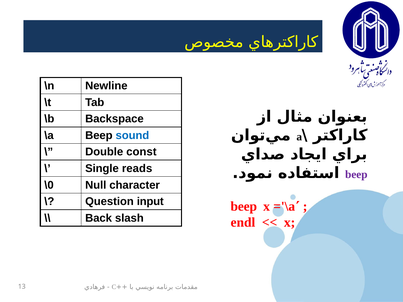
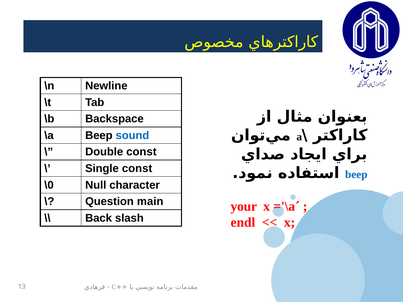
Single reads: reads -> const
beep at (356, 175) colour: purple -> blue
input: input -> main
beep at (244, 207): beep -> your
